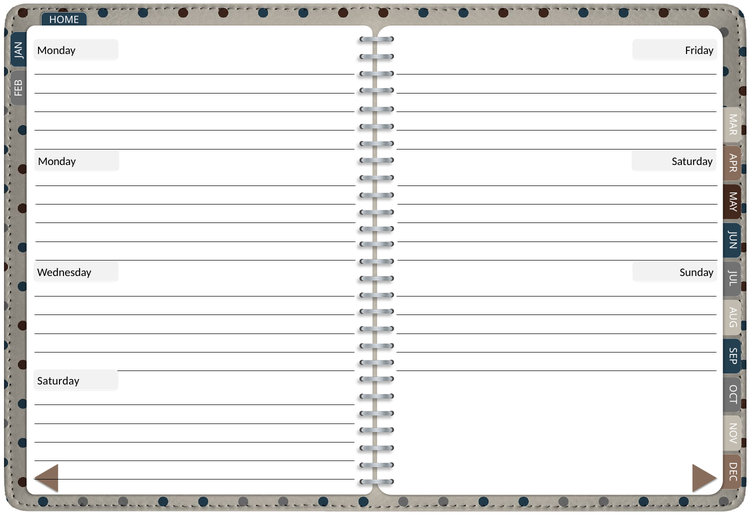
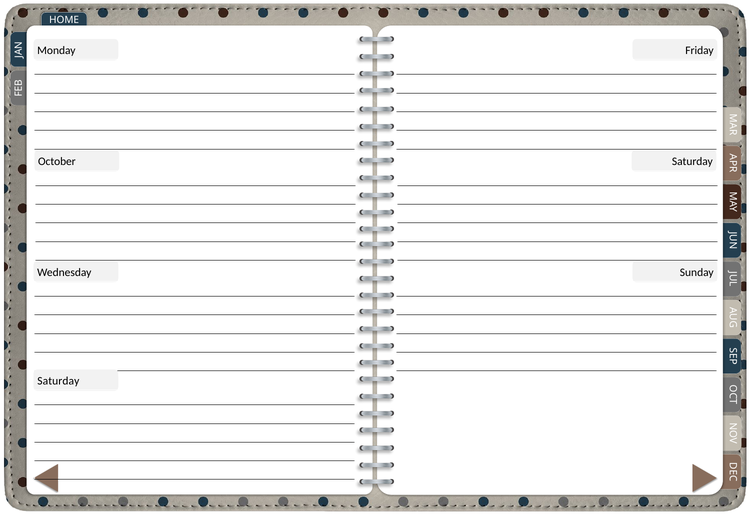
Monday at (57, 162): Monday -> October
